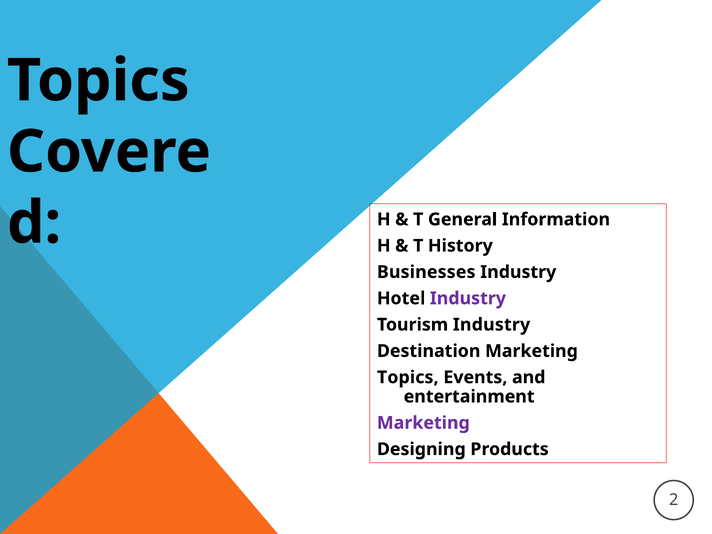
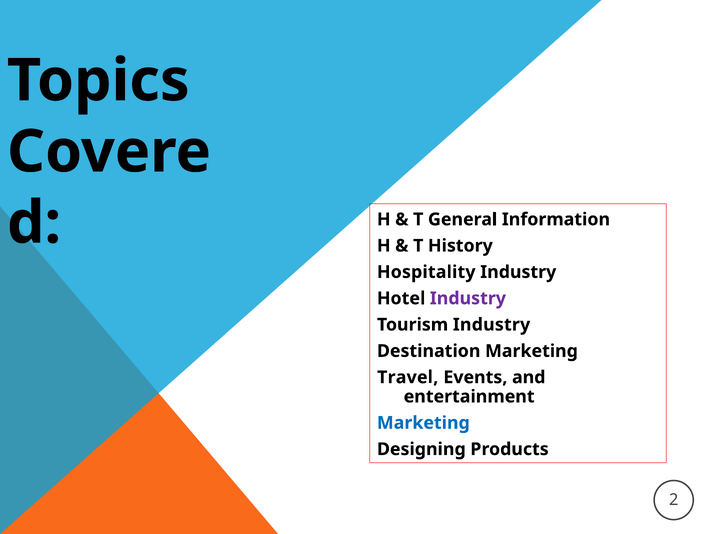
Businesses: Businesses -> Hospitality
Topics at (408, 377): Topics -> Travel
Marketing at (423, 423) colour: purple -> blue
